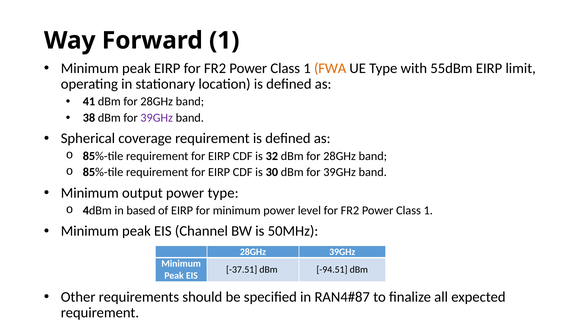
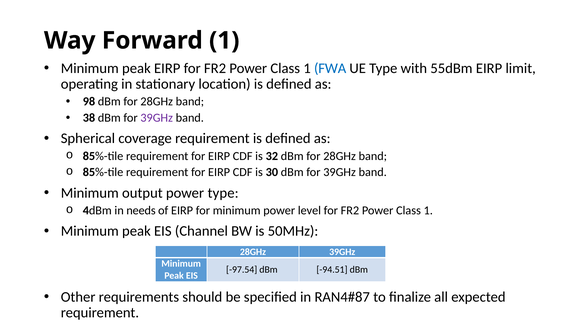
FWA colour: orange -> blue
41: 41 -> 98
based: based -> needs
-37.51: -37.51 -> -97.54
